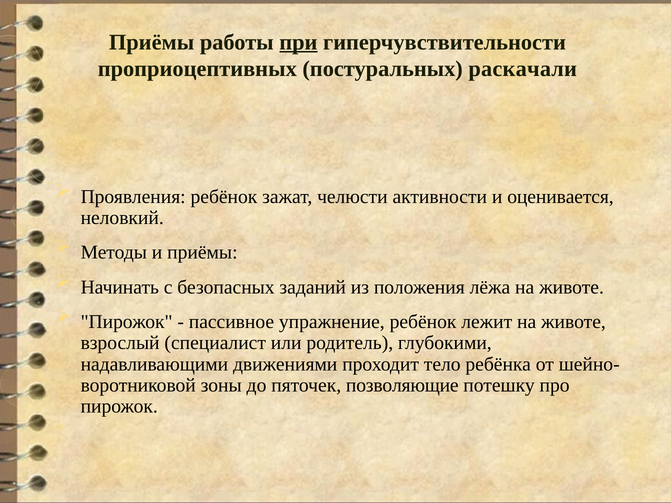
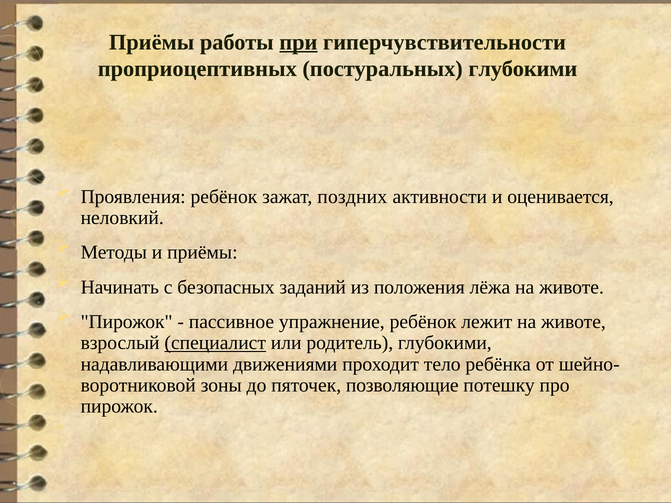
постуральных раскачали: раскачали -> глубокими
челюсти: челюсти -> поздних
специалист underline: none -> present
